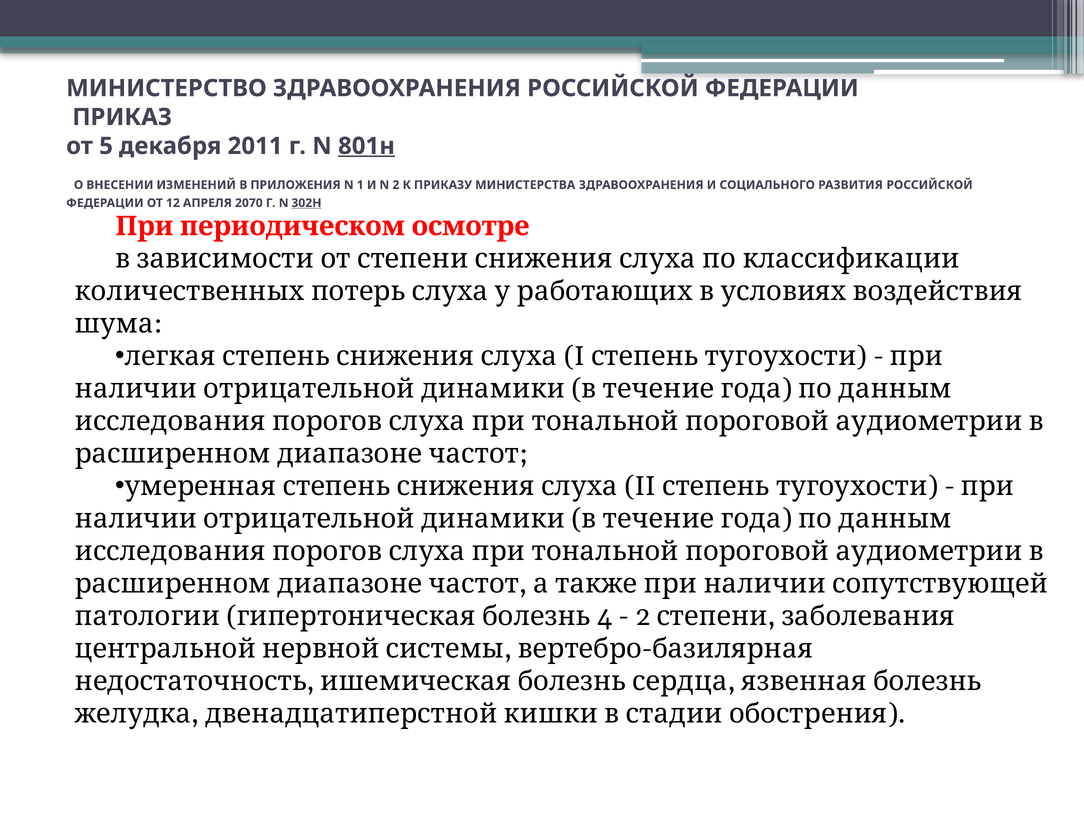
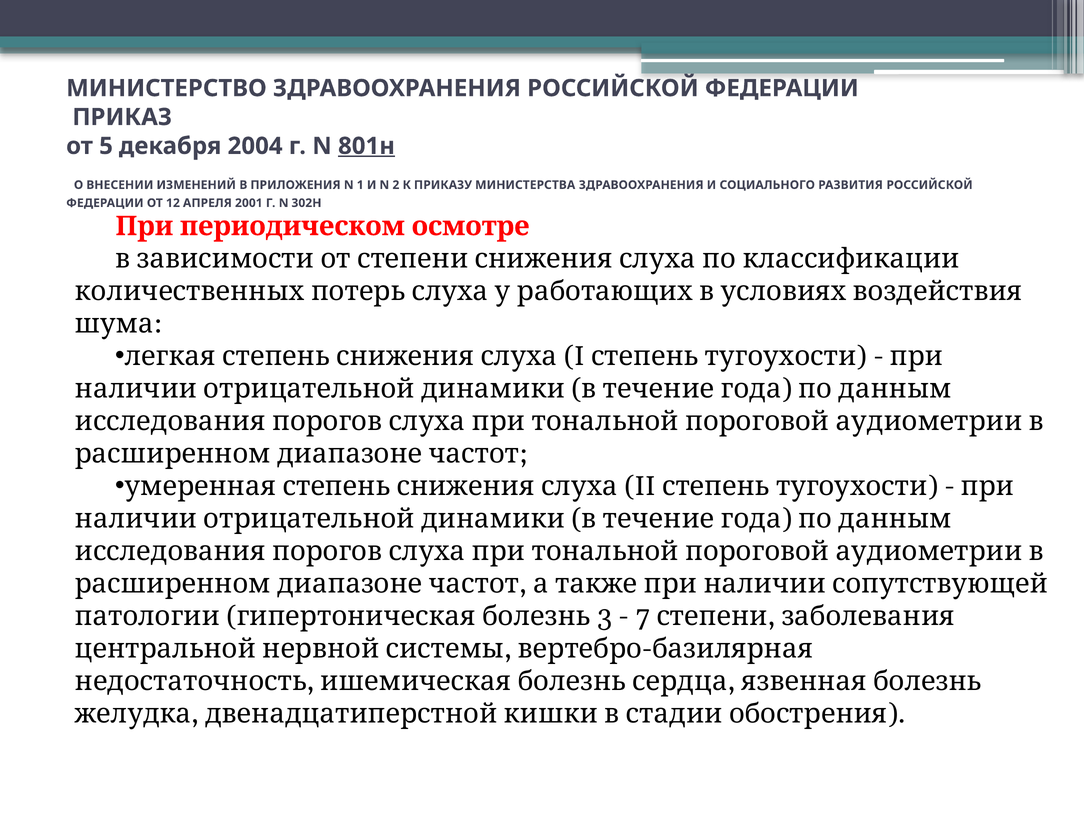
2011: 2011 -> 2004
2070: 2070 -> 2001
302Н underline: present -> none
4: 4 -> 3
2 at (643, 616): 2 -> 7
